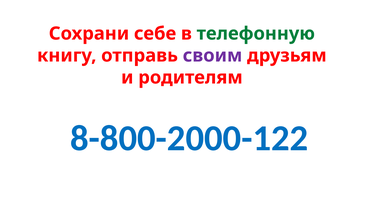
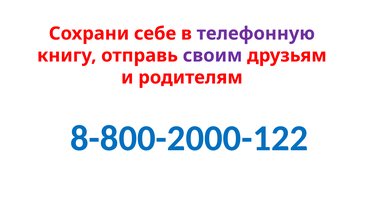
телефонную colour: green -> purple
